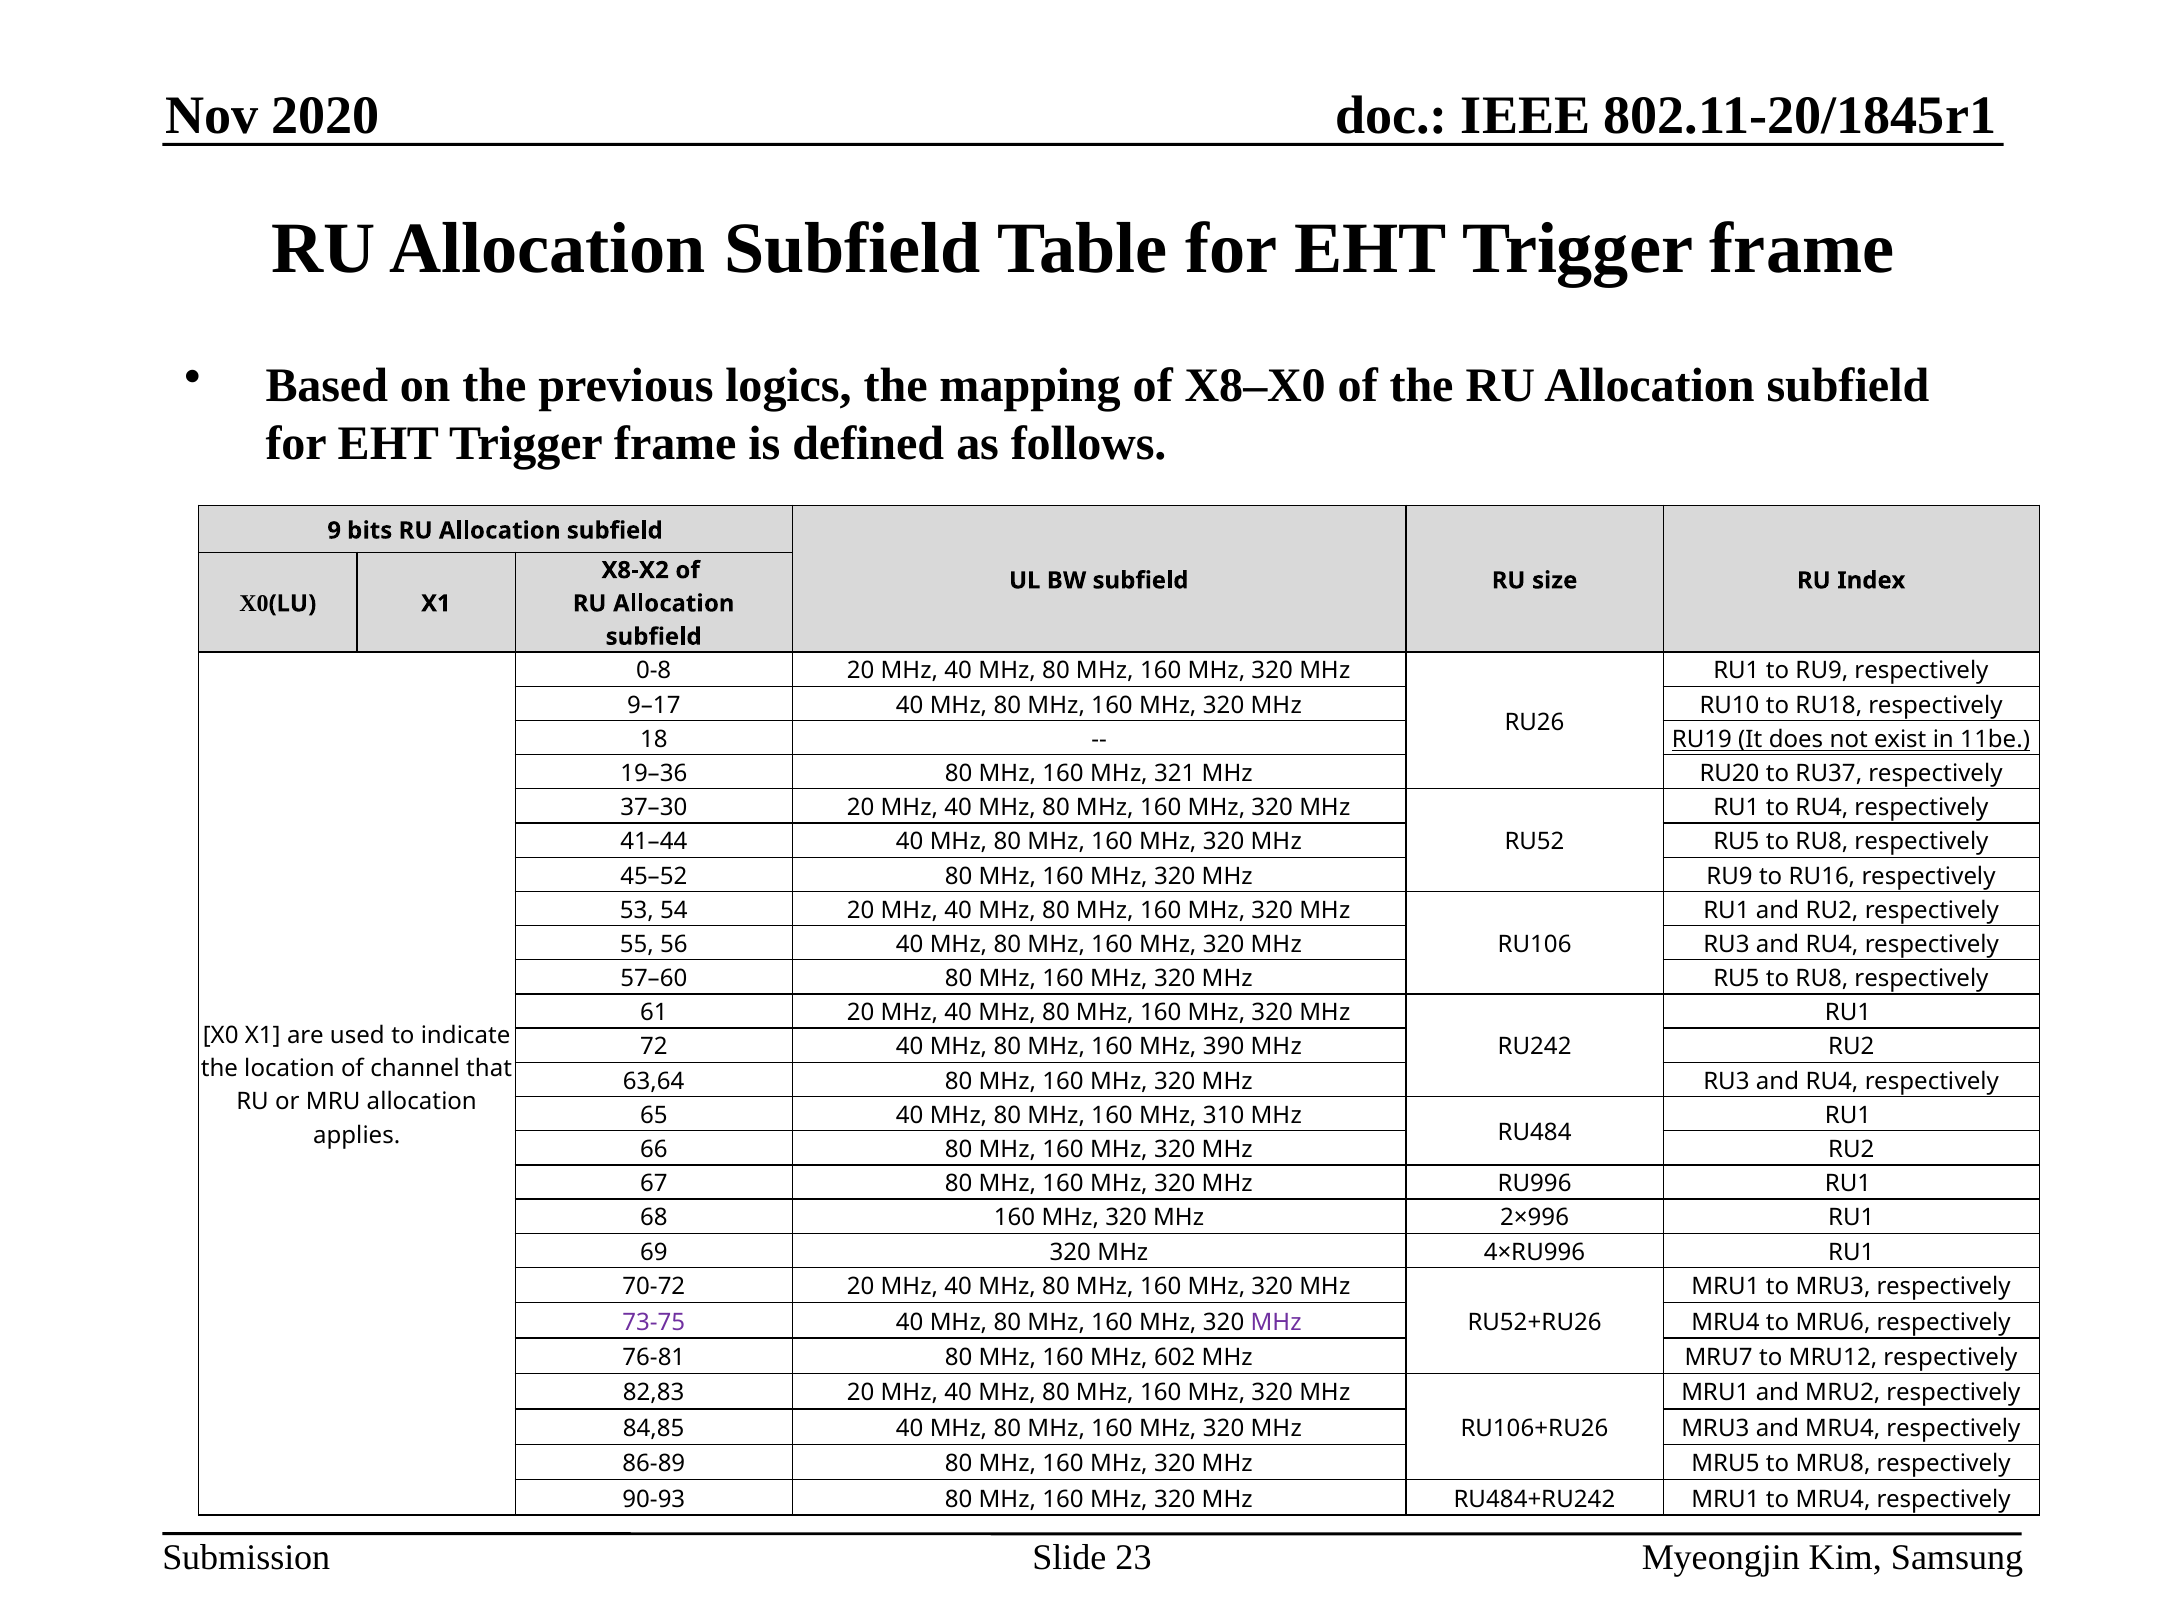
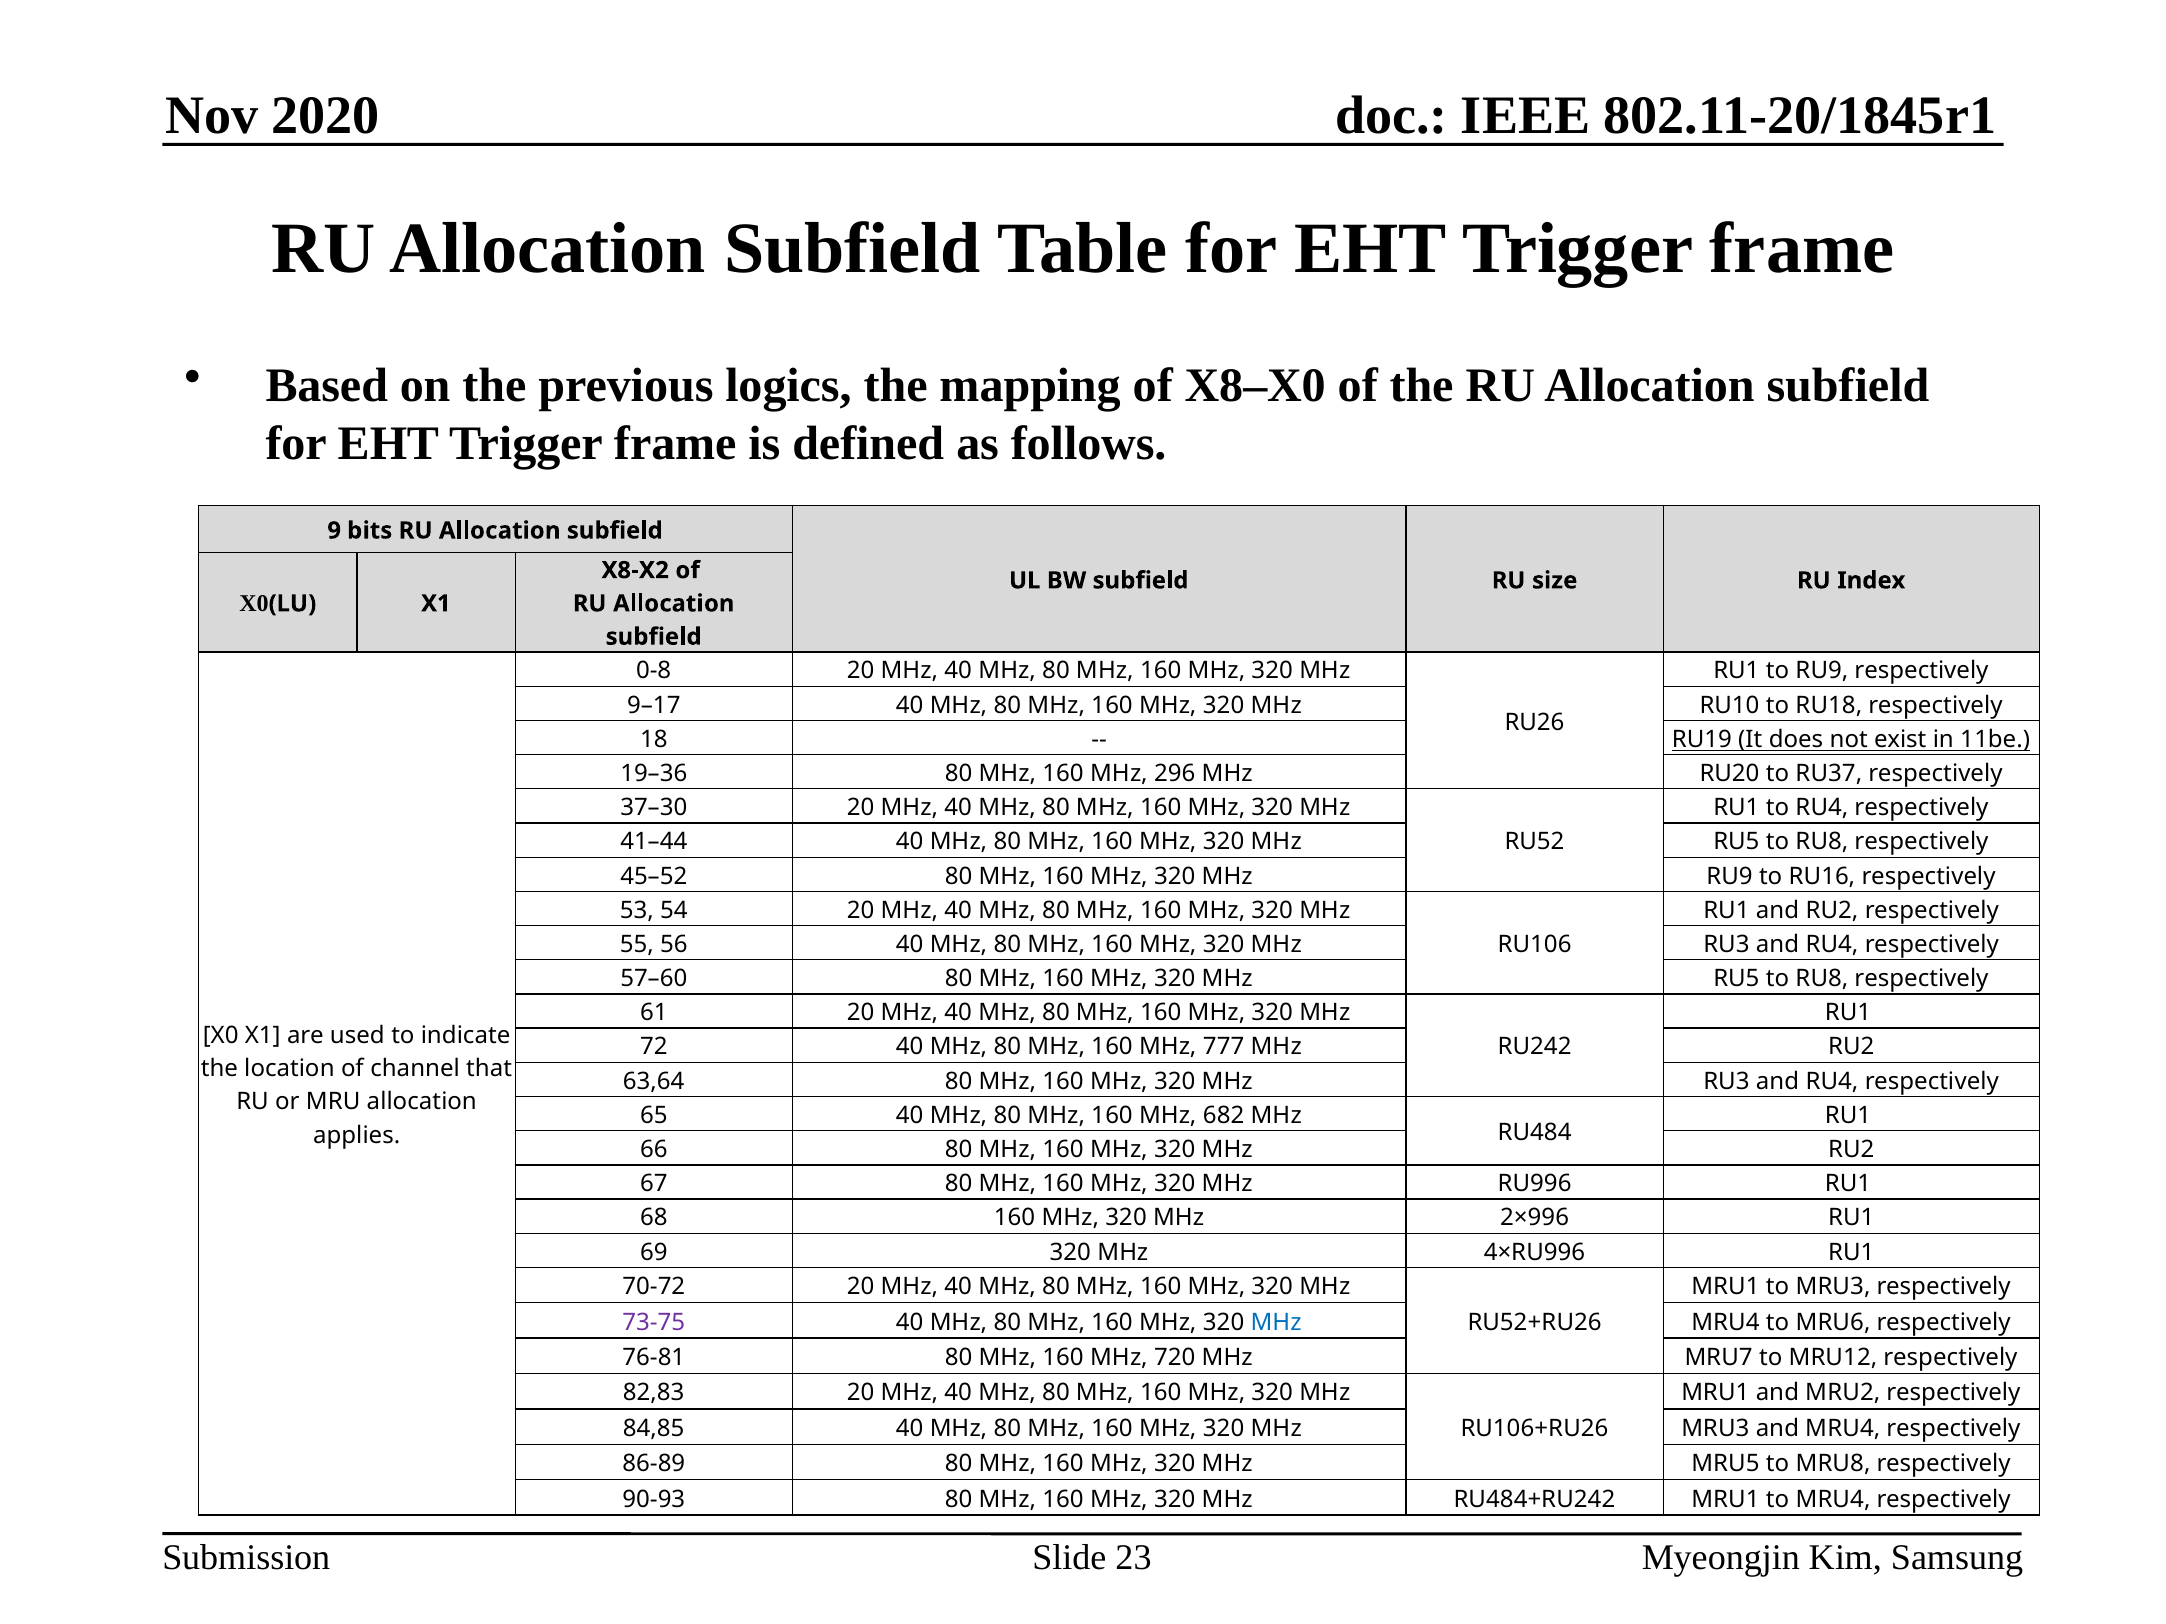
321: 321 -> 296
390: 390 -> 777
310: 310 -> 682
MHz at (1276, 1323) colour: purple -> blue
602: 602 -> 720
